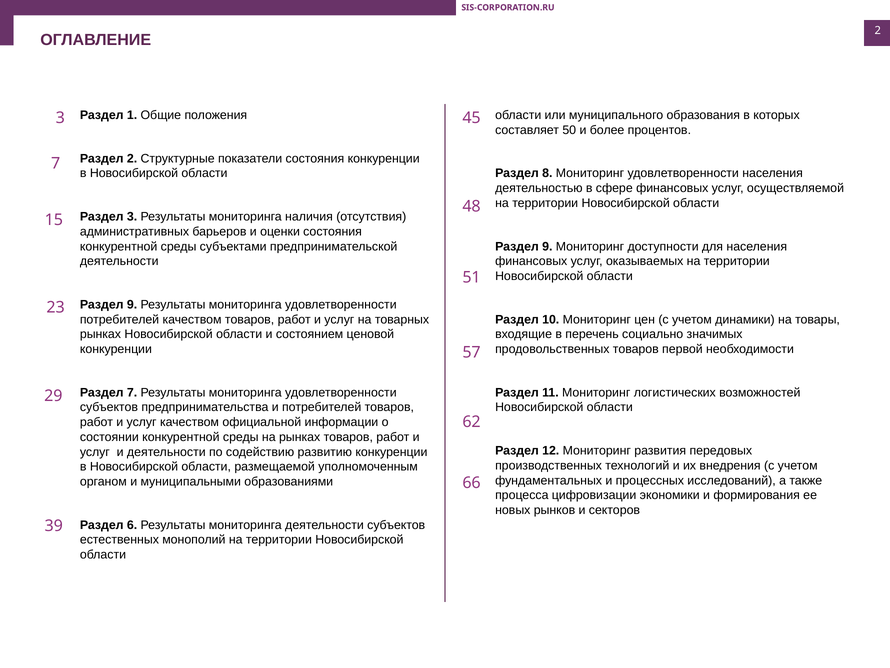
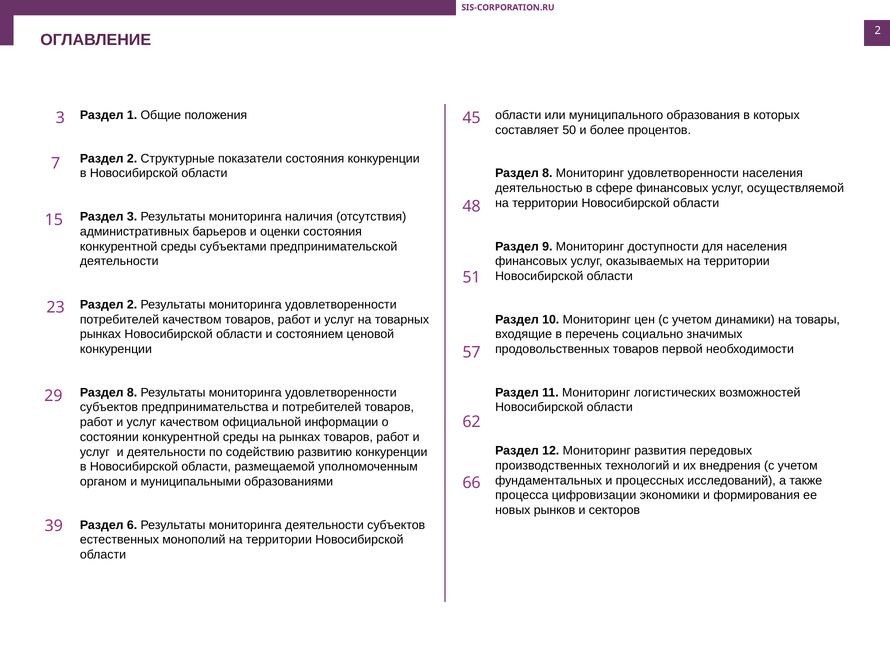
9 at (132, 304): 9 -> 2
7 at (132, 392): 7 -> 8
